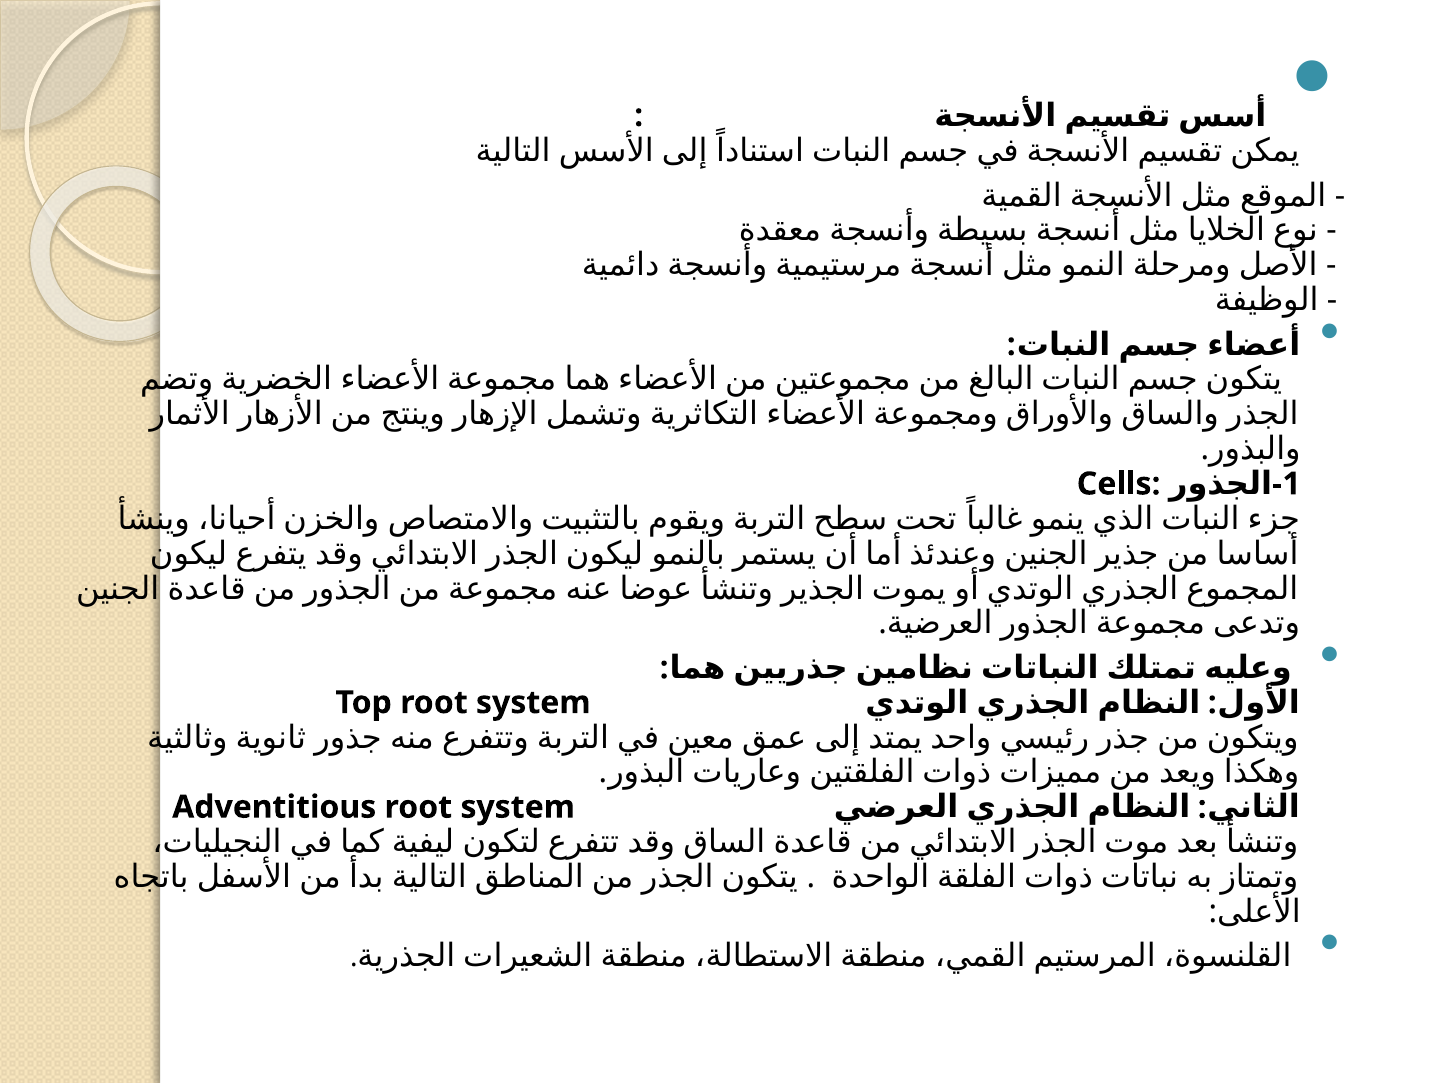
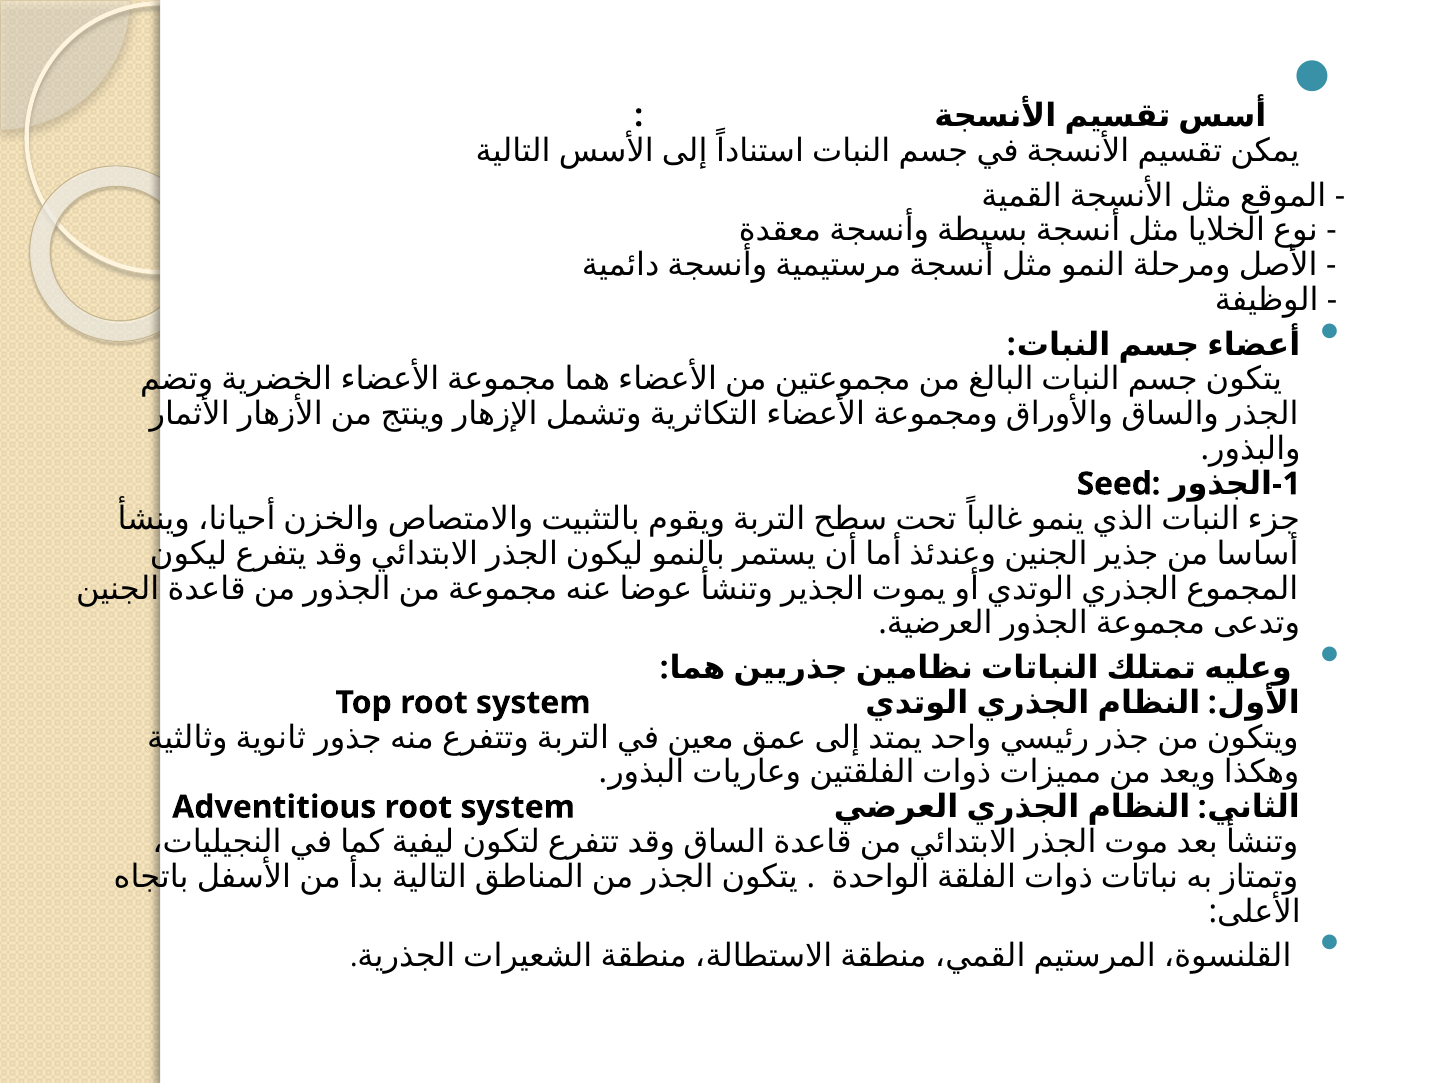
Cells: Cells -> Seed
